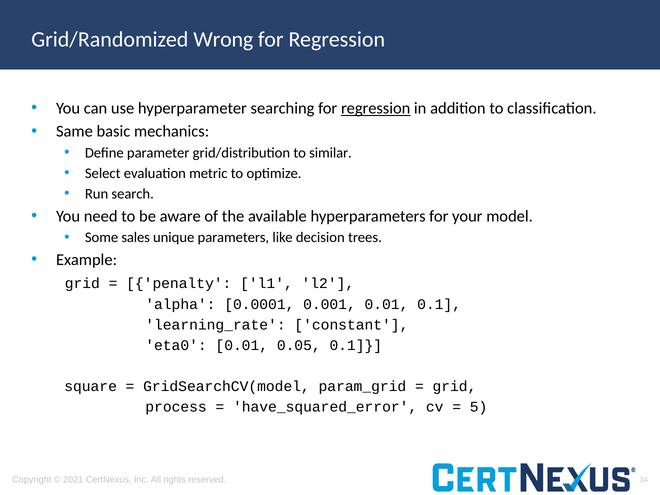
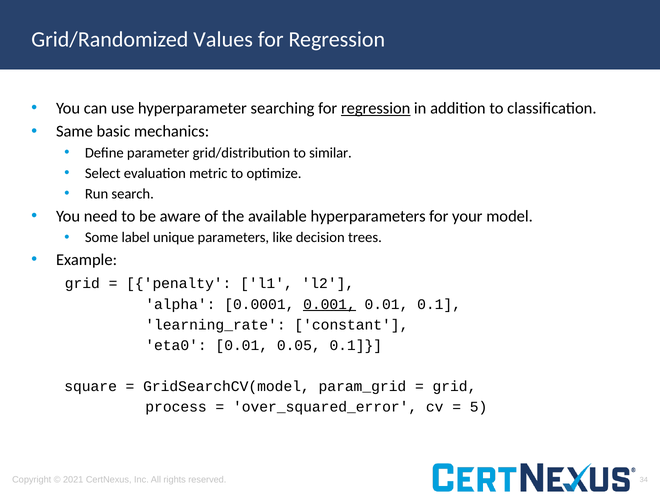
Wrong: Wrong -> Values
sales: sales -> label
0.001 underline: none -> present
have_squared_error: have_squared_error -> over_squared_error
